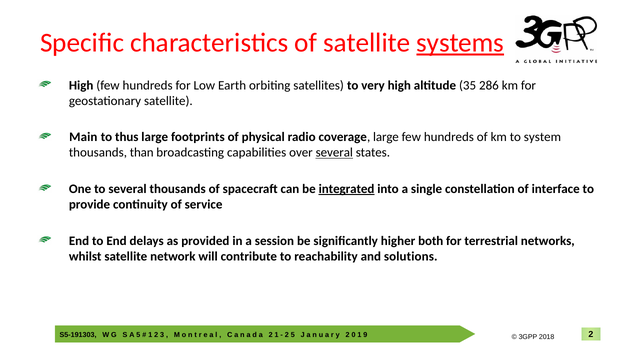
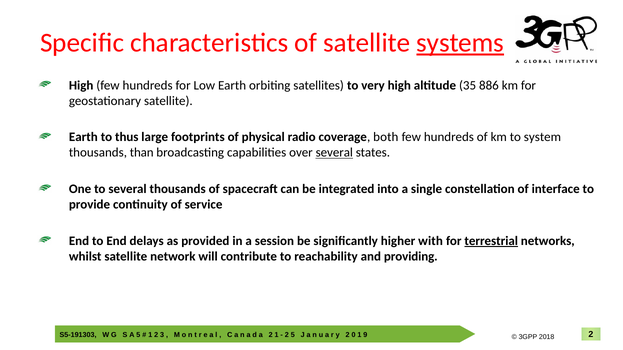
286: 286 -> 886
Main at (83, 137): Main -> Earth
coverage large: large -> both
integrated underline: present -> none
both: both -> with
terrestrial underline: none -> present
solutions: solutions -> providing
